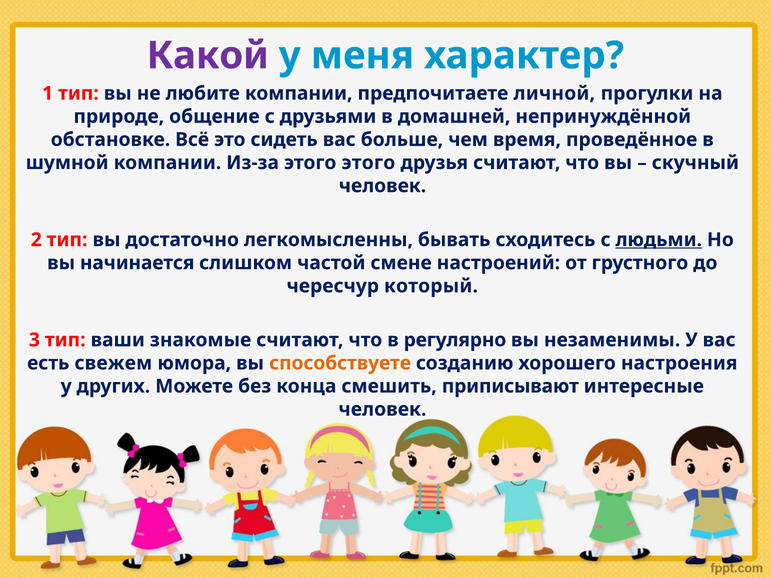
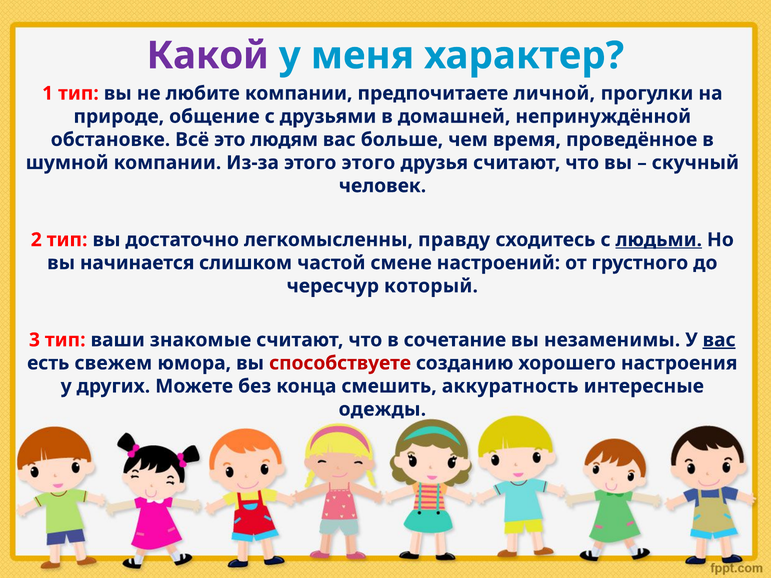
сидеть: сидеть -> людям
бывать: бывать -> правду
регулярно: регулярно -> сочетание
вас at (719, 340) underline: none -> present
способствуете colour: orange -> red
приписывают: приписывают -> аккуратность
человек at (382, 409): человек -> одежды
